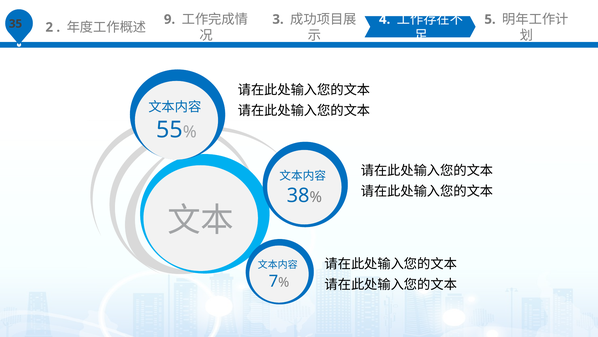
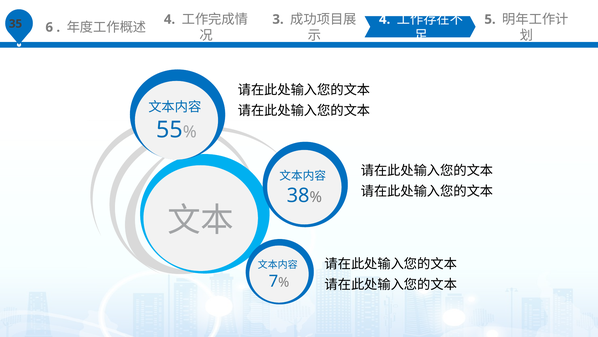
2: 2 -> 6
9 at (170, 19): 9 -> 4
